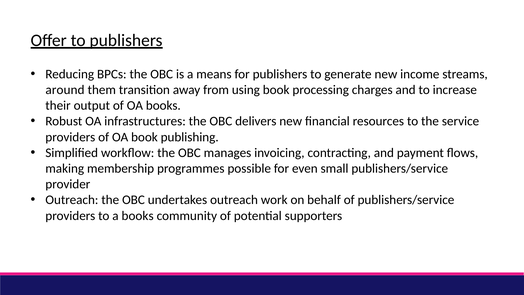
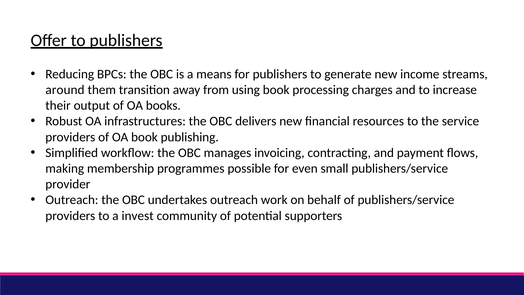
a books: books -> invest
